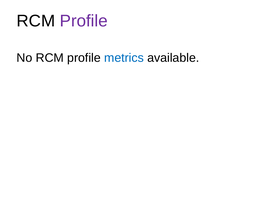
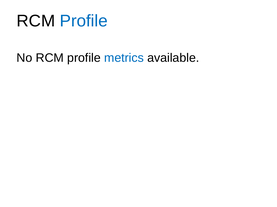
Profile at (84, 21) colour: purple -> blue
